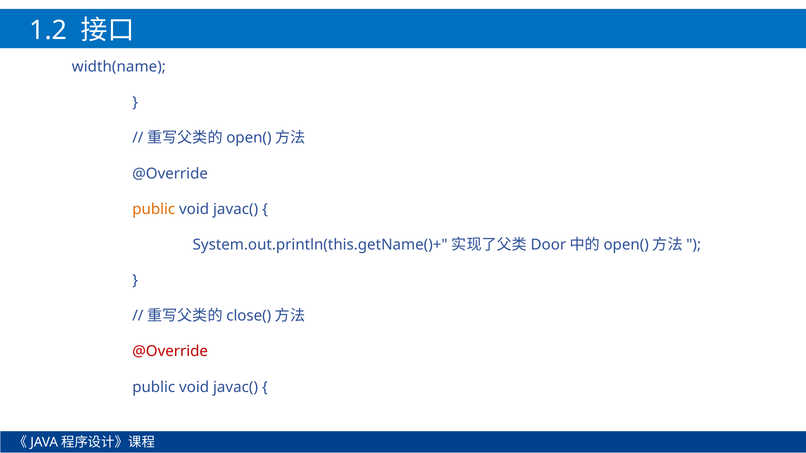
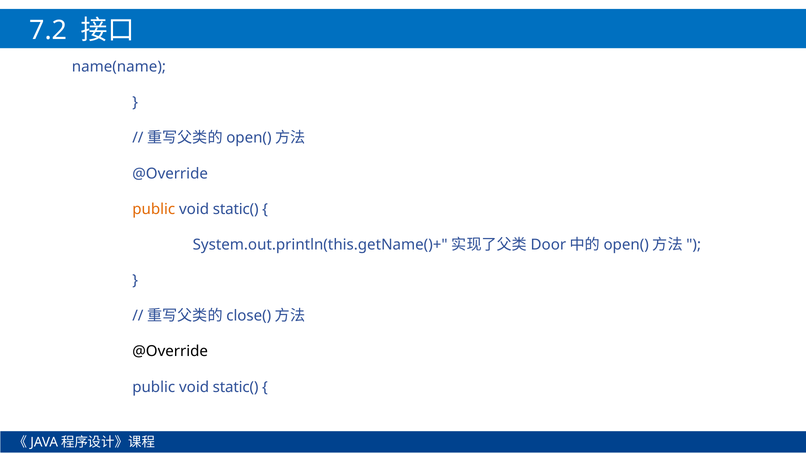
1.2: 1.2 -> 7.2
width(name: width(name -> name(name
javac( at (236, 209): javac( -> static(
@Override at (170, 352) colour: red -> black
javac( at (236, 387): javac( -> static(
